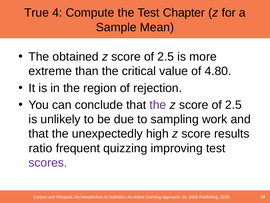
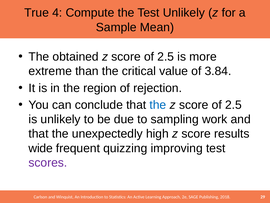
Test Chapter: Chapter -> Unlikely
4.80: 4.80 -> 3.84
the at (158, 105) colour: purple -> blue
ratio: ratio -> wide
